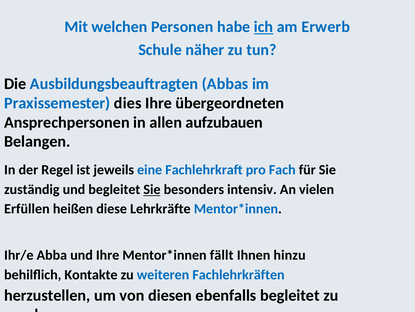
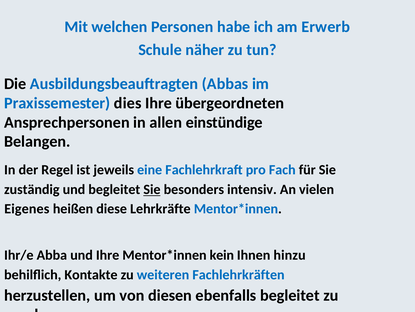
ich underline: present -> none
aufzubauen: aufzubauen -> einstündige
Erfüllen: Erfüllen -> Eigenes
fällt: fällt -> kein
